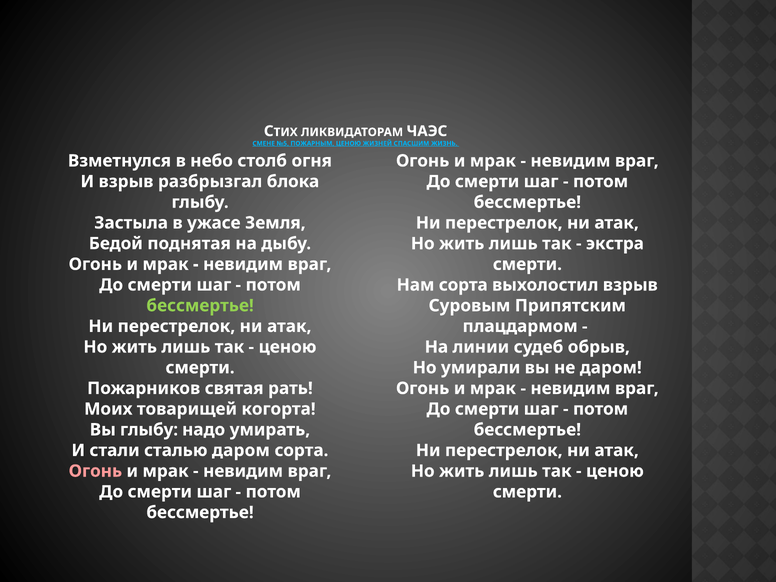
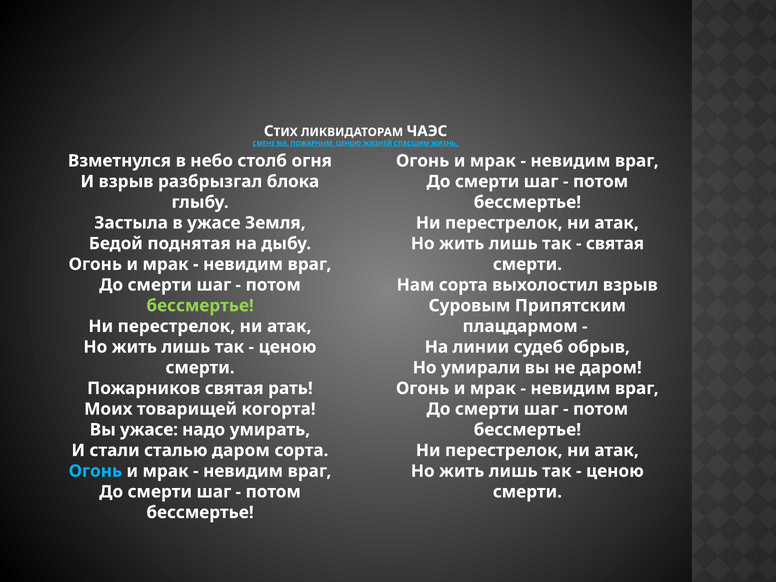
экстра at (615, 244): экстра -> святая
Вы глыбу: глыбу -> ужасе
Огонь at (95, 471) colour: pink -> light blue
